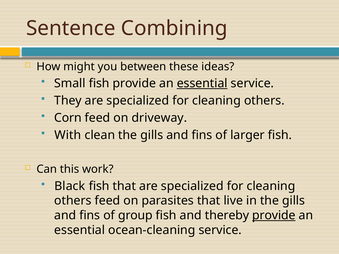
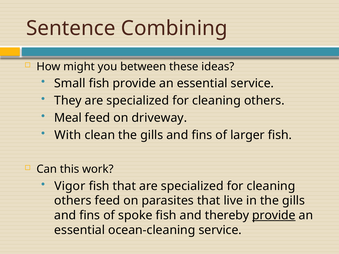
essential at (202, 83) underline: present -> none
Corn: Corn -> Meal
Black: Black -> Vigor
group: group -> spoke
